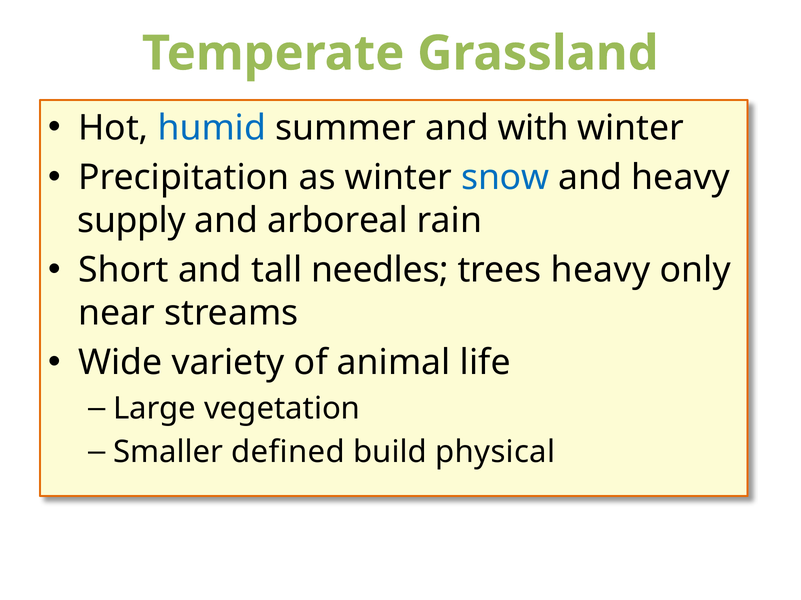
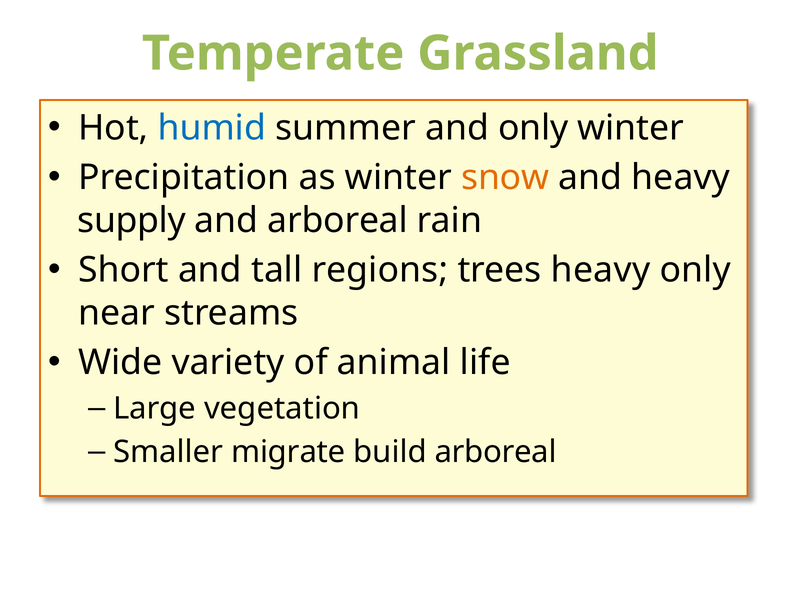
and with: with -> only
snow colour: blue -> orange
needles: needles -> regions
defined: defined -> migrate
build physical: physical -> arboreal
